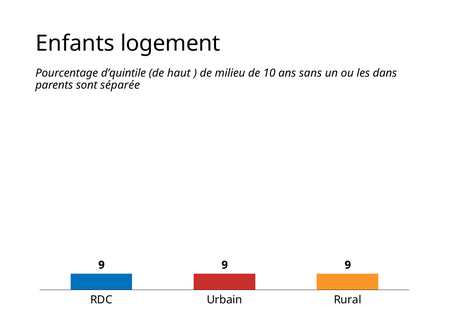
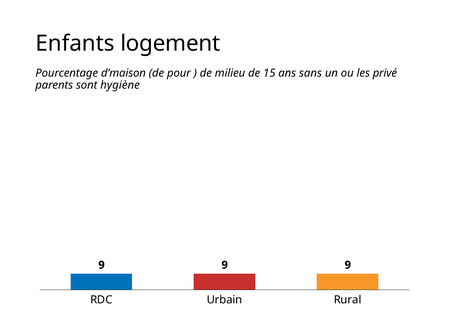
d’quintile: d’quintile -> d’maison
haut: haut -> pour
10: 10 -> 15
dans: dans -> privé
séparée: séparée -> hygiène
